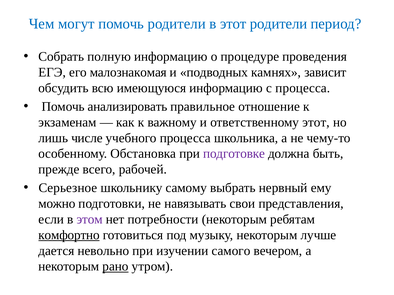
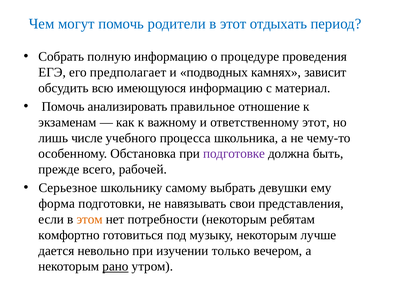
этот родители: родители -> отдыхать
малознакомая: малознакомая -> предполагает
с процесса: процесса -> материал
нервный: нервный -> девушки
можно: можно -> форма
этом colour: purple -> orange
комфортно underline: present -> none
самого: самого -> только
